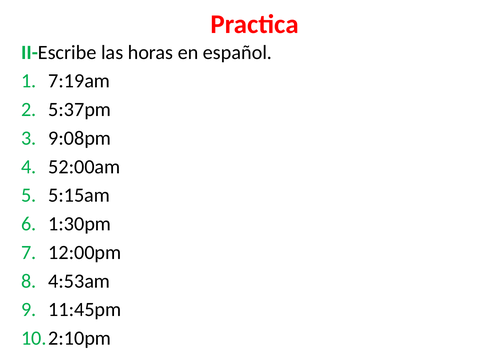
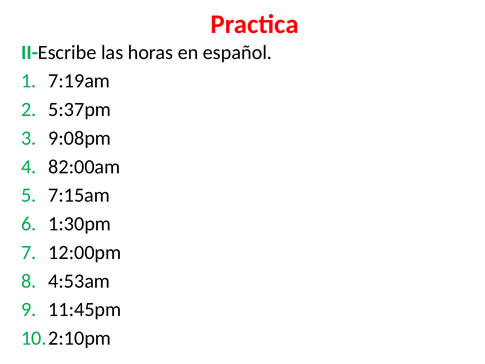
52:00am: 52:00am -> 82:00am
5:15am: 5:15am -> 7:15am
